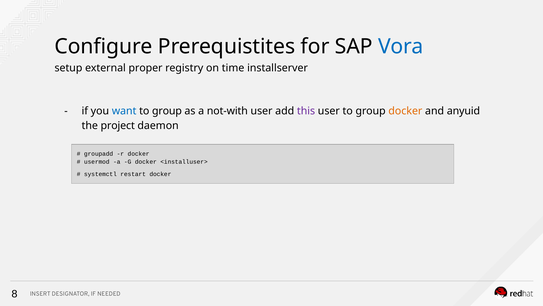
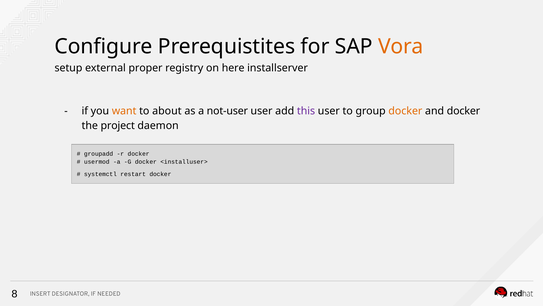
Vora colour: blue -> orange
time: time -> here
want colour: blue -> orange
group at (167, 111): group -> about
not-with: not-with -> not-user
and anyuid: anyuid -> docker
